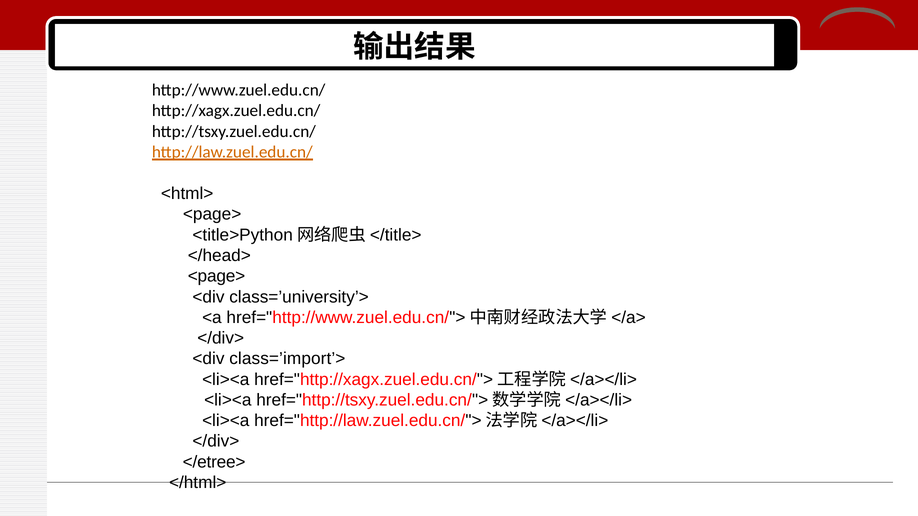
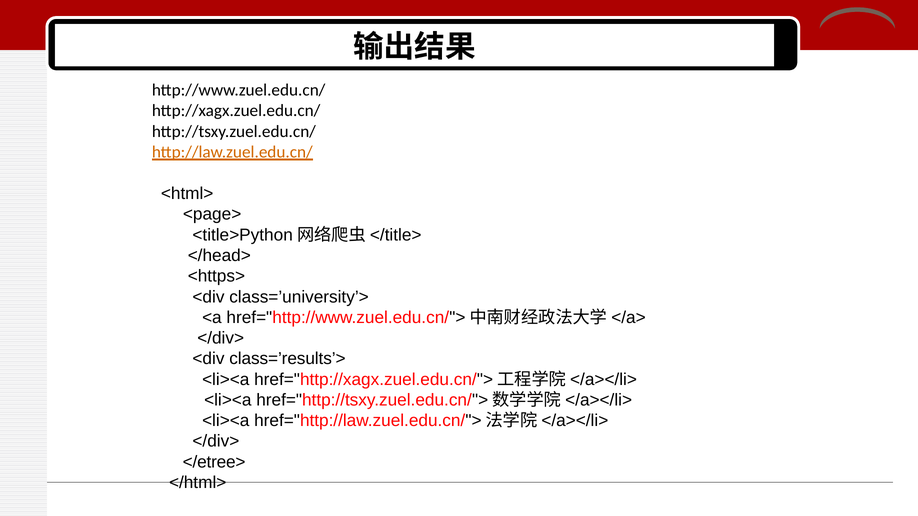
<page> at (216, 276): <page> -> <https>
class=’import’>: class=’import’> -> class=’results’>
